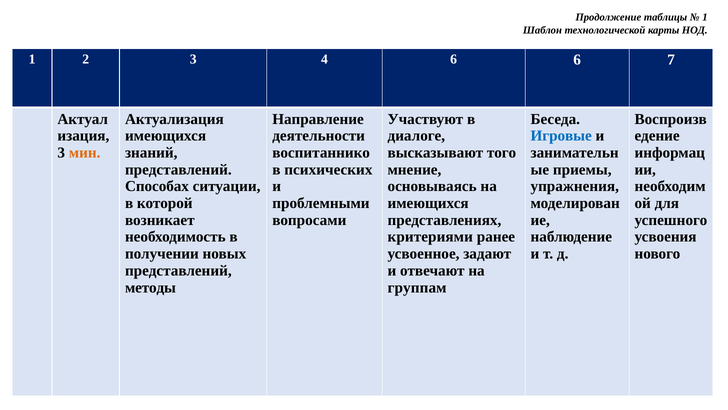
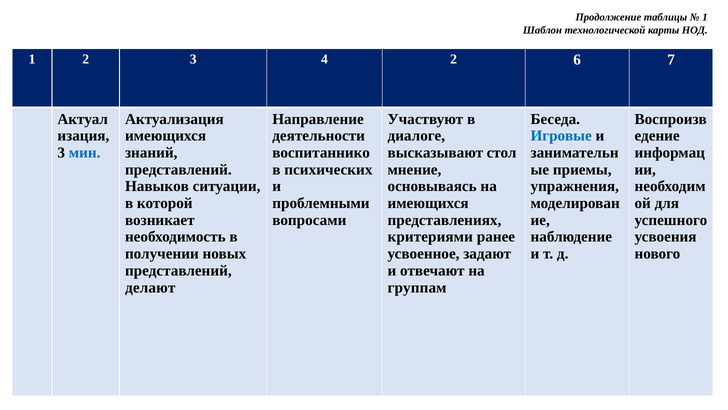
4 6: 6 -> 2
мин colour: orange -> blue
того: того -> стол
Способах: Способах -> Навыков
методы: методы -> делают
